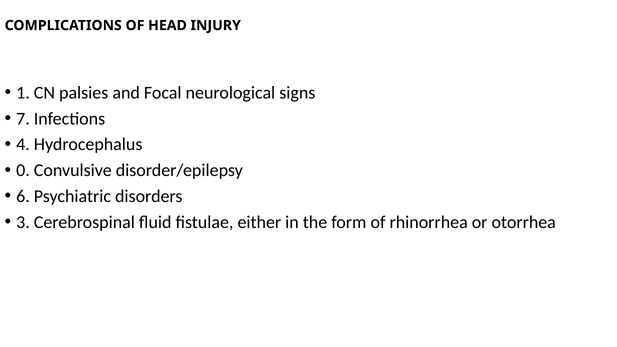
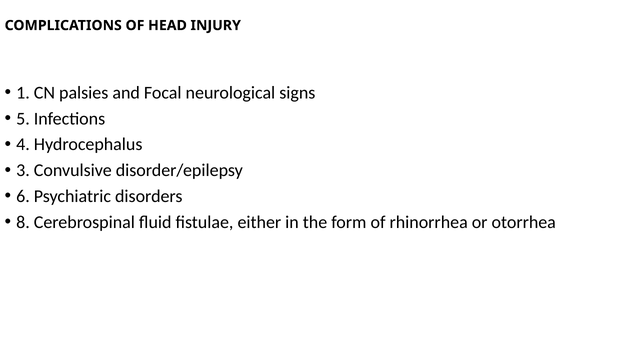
7: 7 -> 5
0: 0 -> 3
3: 3 -> 8
